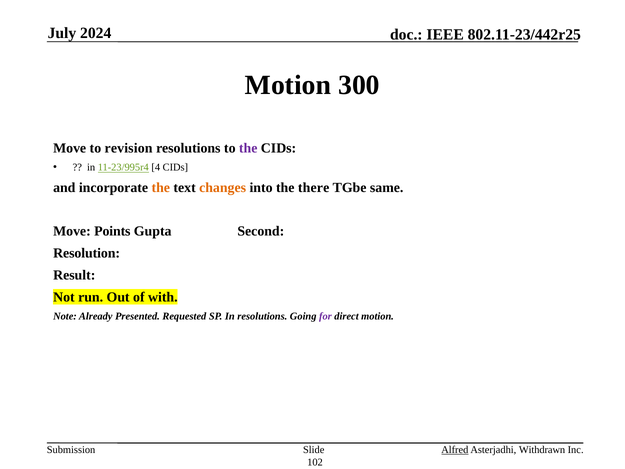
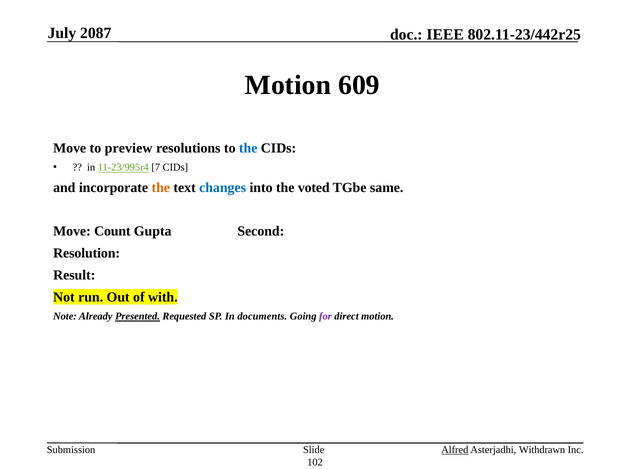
2024: 2024 -> 2087
300: 300 -> 609
revision: revision -> preview
the at (248, 148) colour: purple -> blue
4: 4 -> 7
changes colour: orange -> blue
there: there -> voted
Points: Points -> Count
Presented underline: none -> present
In resolutions: resolutions -> documents
